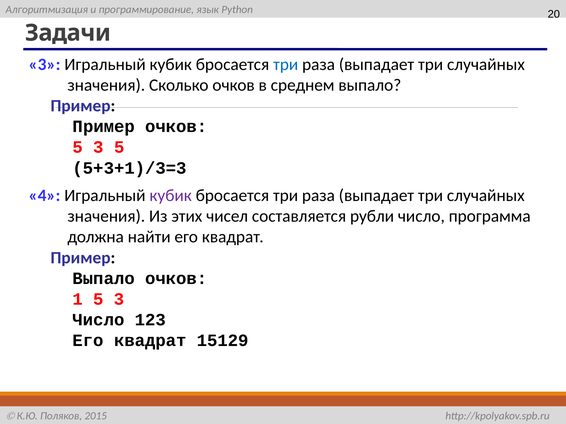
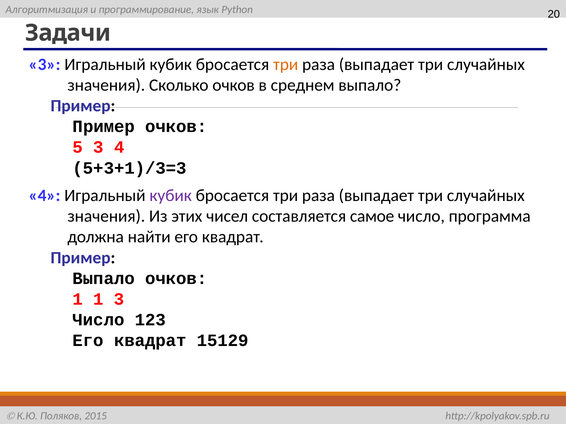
три at (286, 64) colour: blue -> orange
3 5: 5 -> 4
рубли: рубли -> самое
1 5: 5 -> 1
